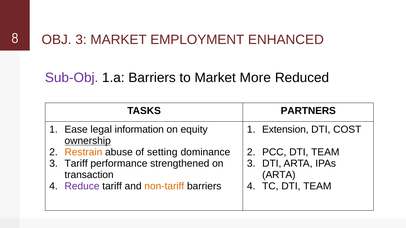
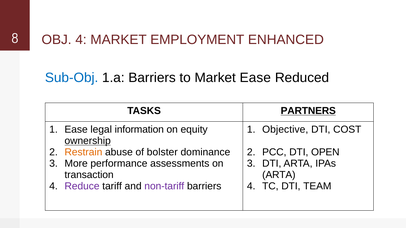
OBJ 3: 3 -> 4
Sub-Obj colour: purple -> blue
Market More: More -> Ease
PARTNERS underline: none -> present
Extension: Extension -> Objective
setting: setting -> bolster
PCC DTI TEAM: TEAM -> OPEN
Tariff at (76, 164): Tariff -> More
strengthened: strengthened -> assessments
non-tariff colour: orange -> purple
